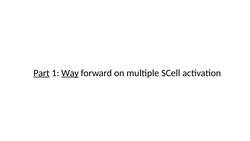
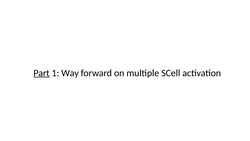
Way underline: present -> none
